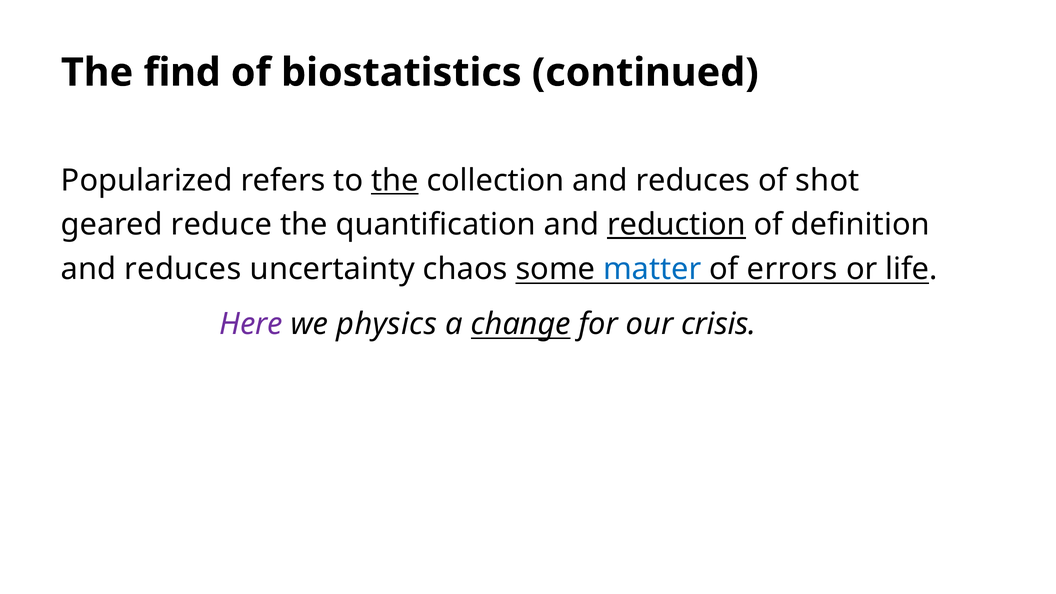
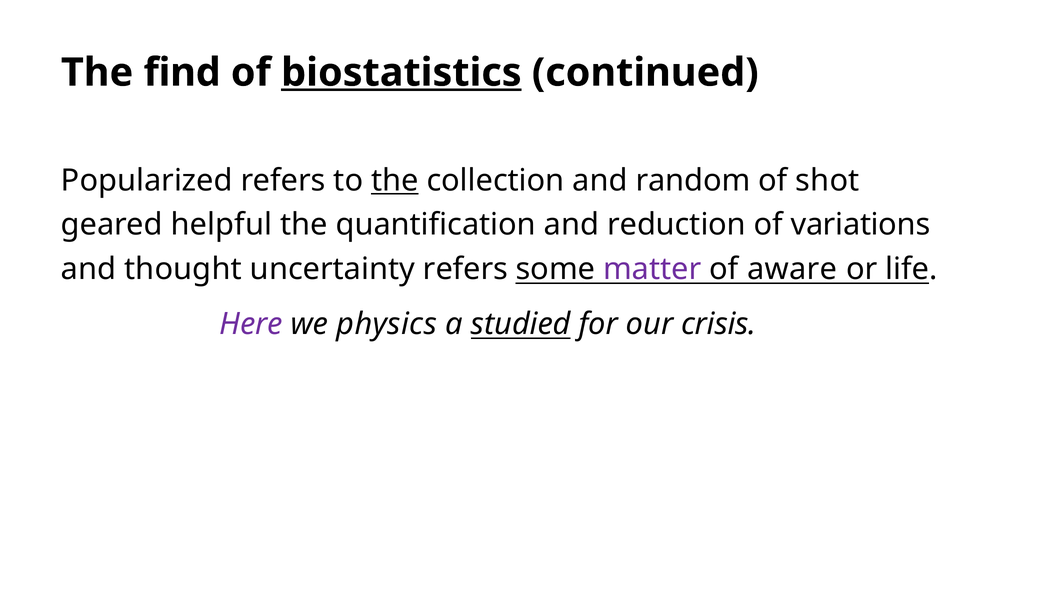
biostatistics underline: none -> present
collection and reduces: reduces -> random
reduce: reduce -> helpful
reduction underline: present -> none
definition: definition -> variations
reduces at (183, 269): reduces -> thought
uncertainty chaos: chaos -> refers
matter colour: blue -> purple
errors: errors -> aware
change: change -> studied
